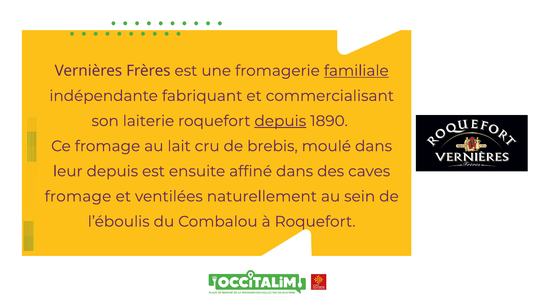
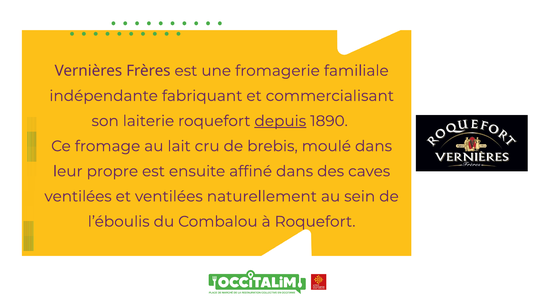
familiale underline: present -> none
leur depuis: depuis -> propre
fromage at (78, 196): fromage -> ventilées
